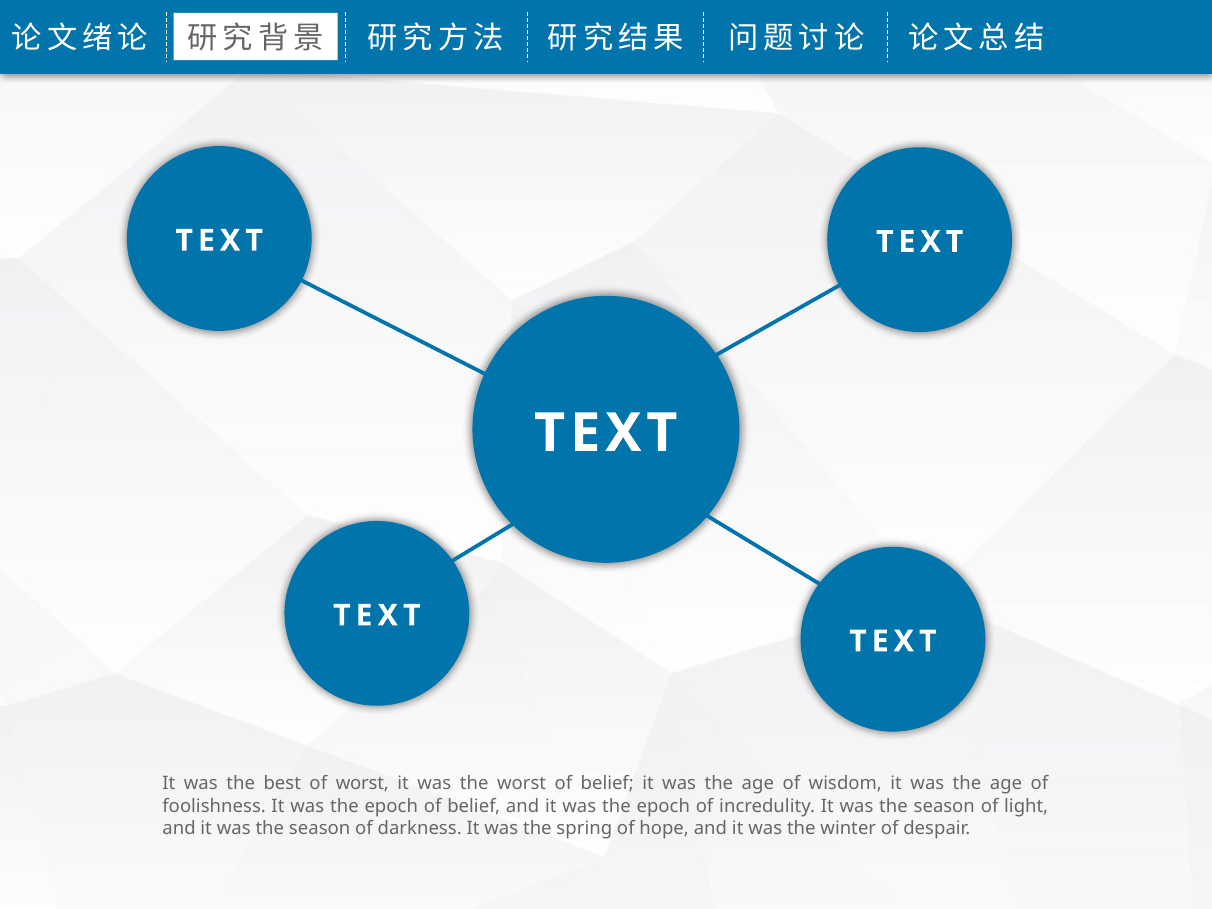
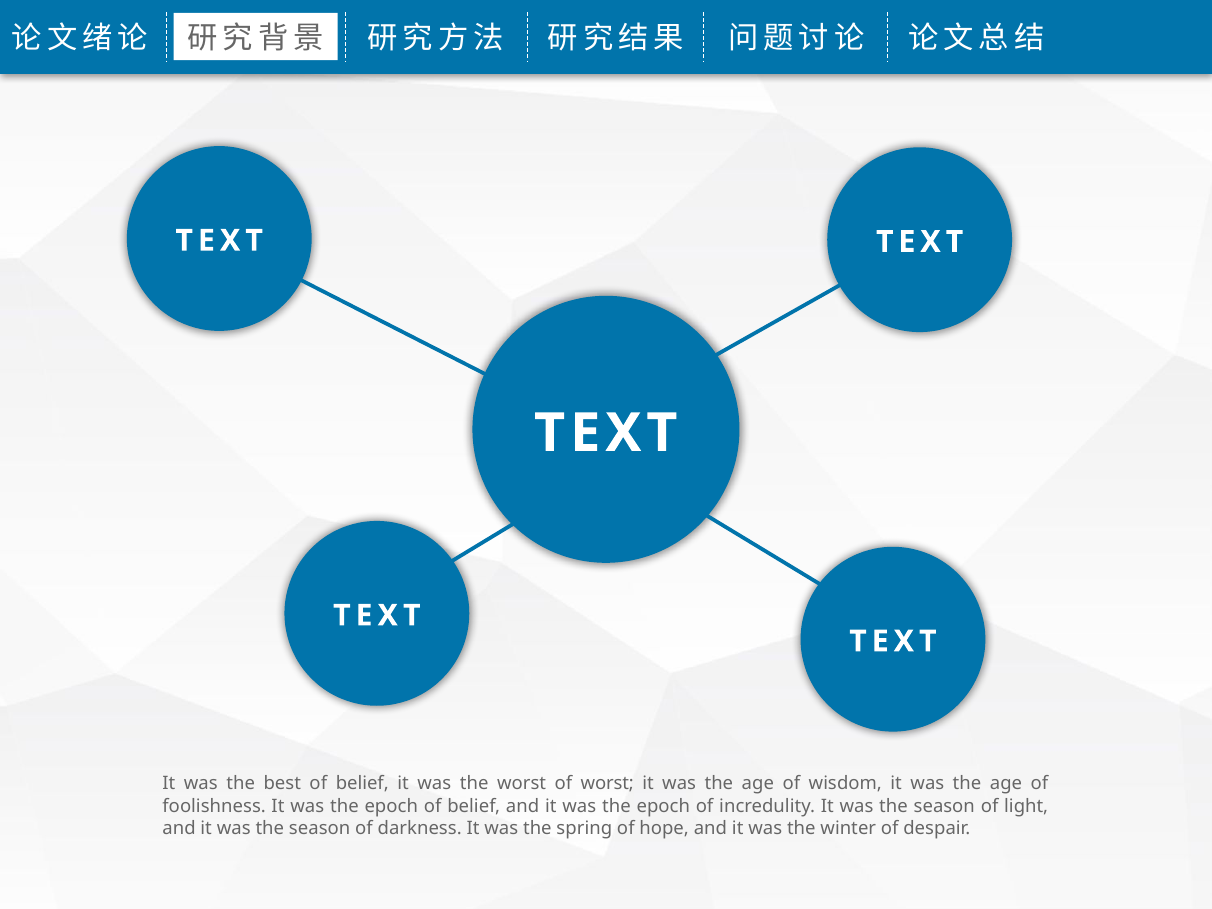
best of worst: worst -> belief
worst of belief: belief -> worst
